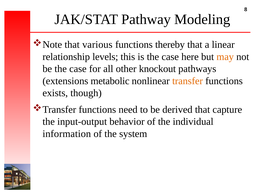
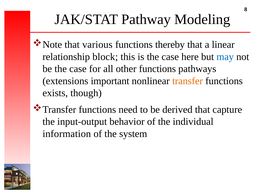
levels: levels -> block
may colour: orange -> blue
other knockout: knockout -> functions
metabolic: metabolic -> important
